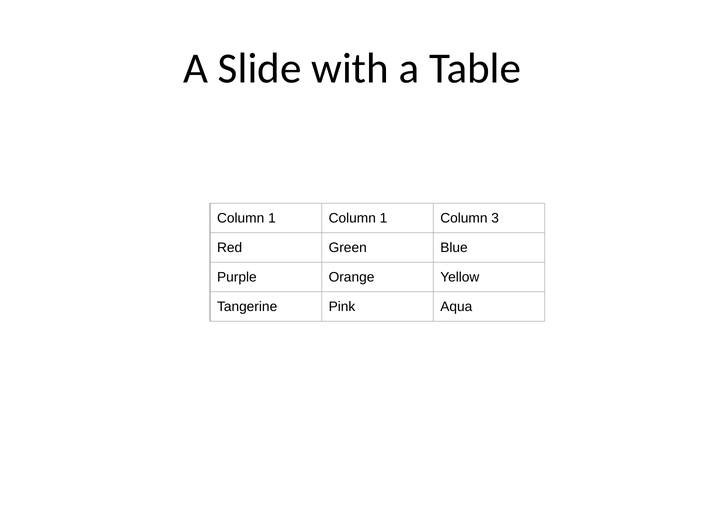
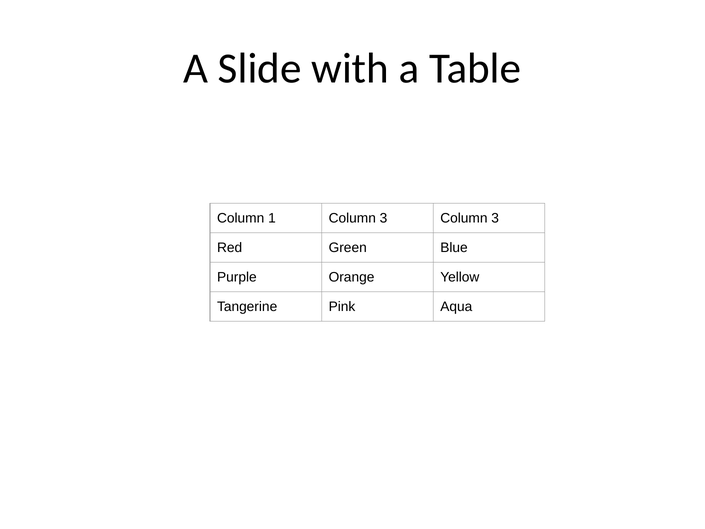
1 Column 1: 1 -> 3
